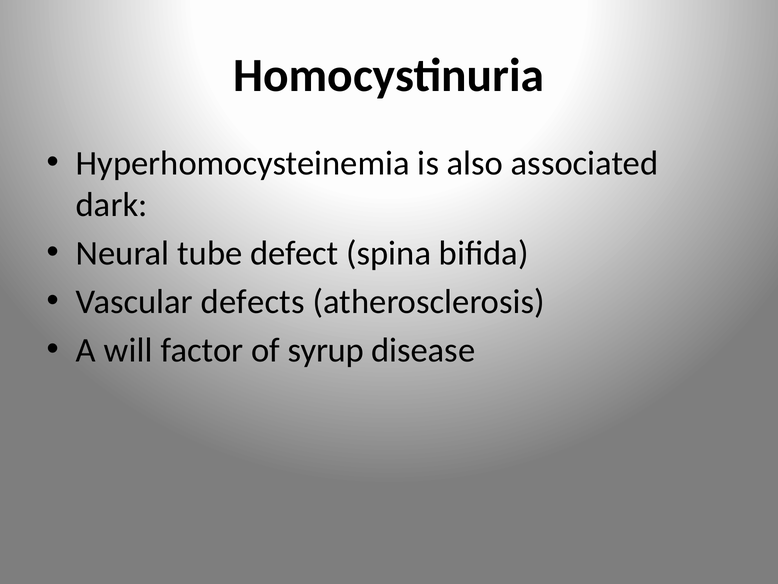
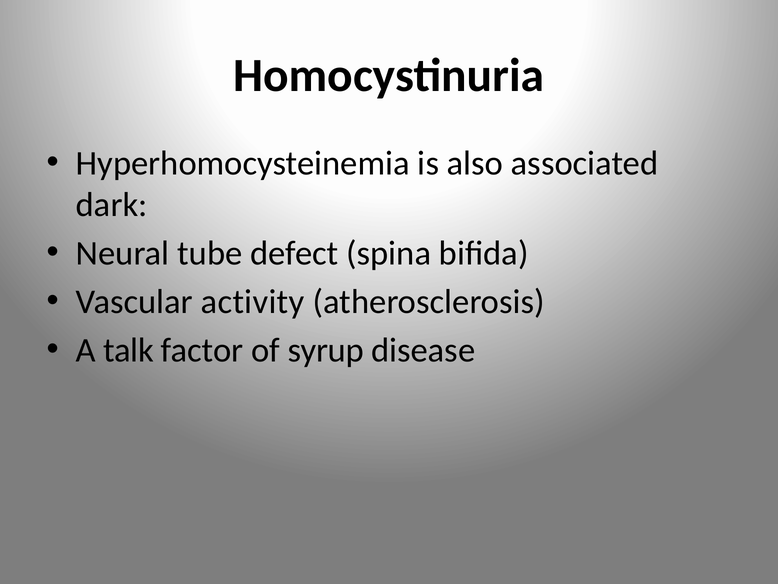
defects: defects -> activity
will: will -> talk
